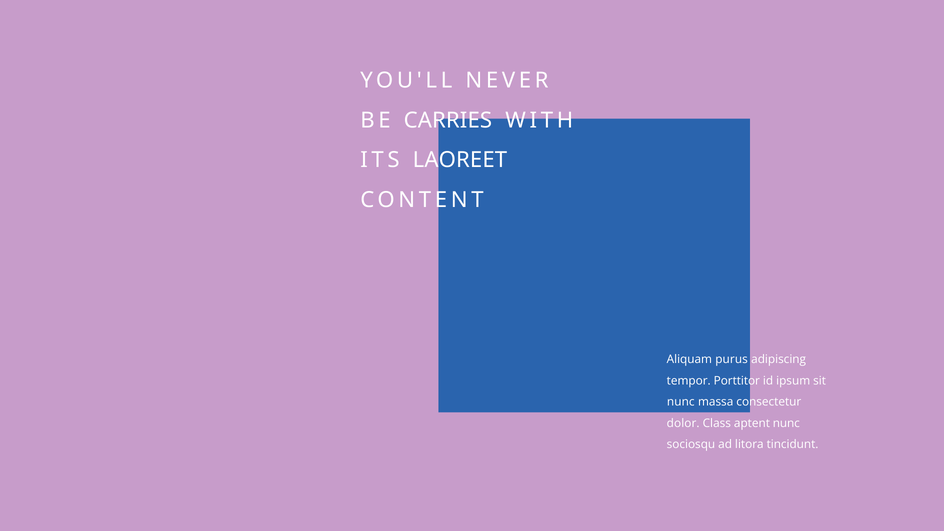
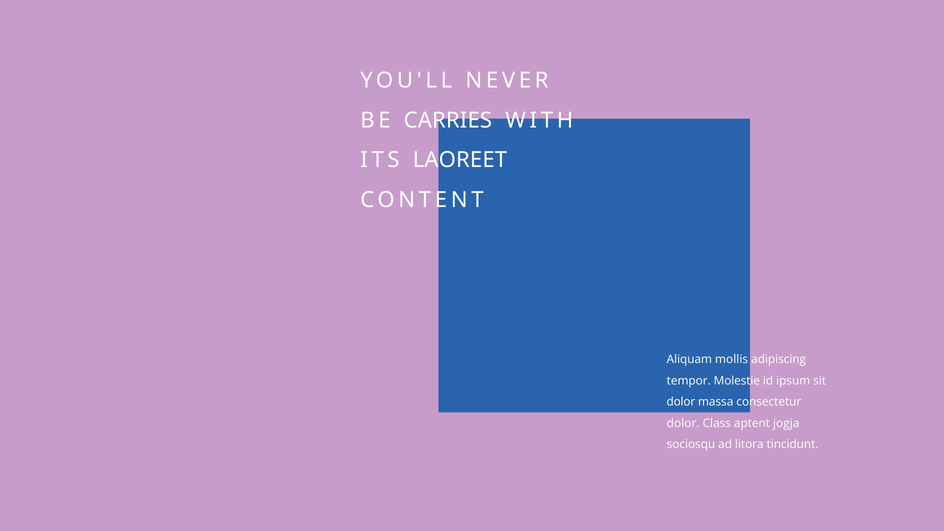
purus: purus -> mollis
Porttitor: Porttitor -> Molestie
nunc at (681, 402): nunc -> dolor
aptent nunc: nunc -> jogja
